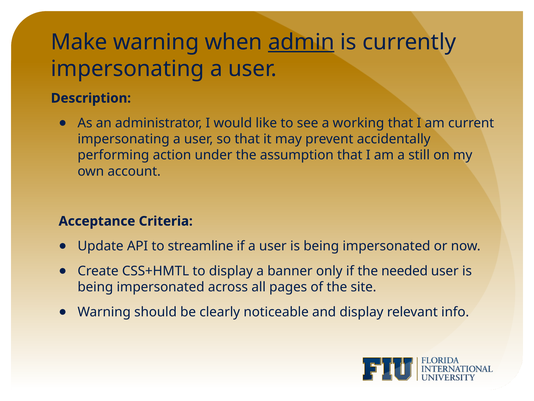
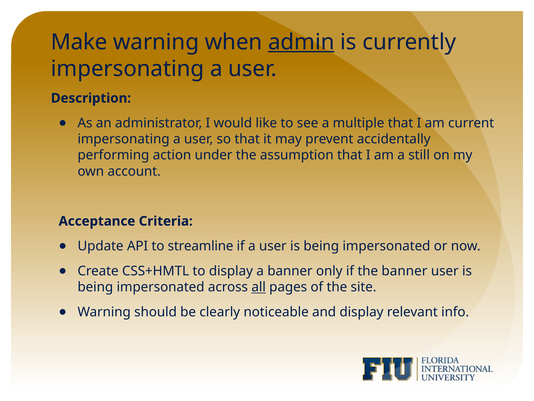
working: working -> multiple
the needed: needed -> banner
all underline: none -> present
